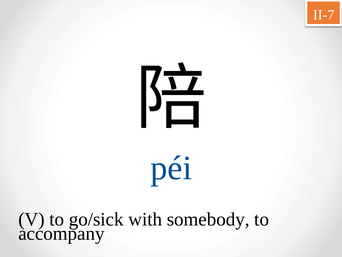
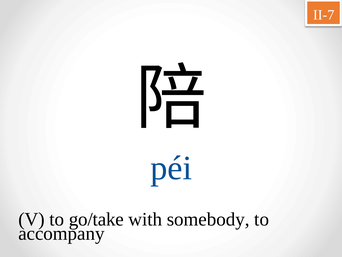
go/sick: go/sick -> go/take
